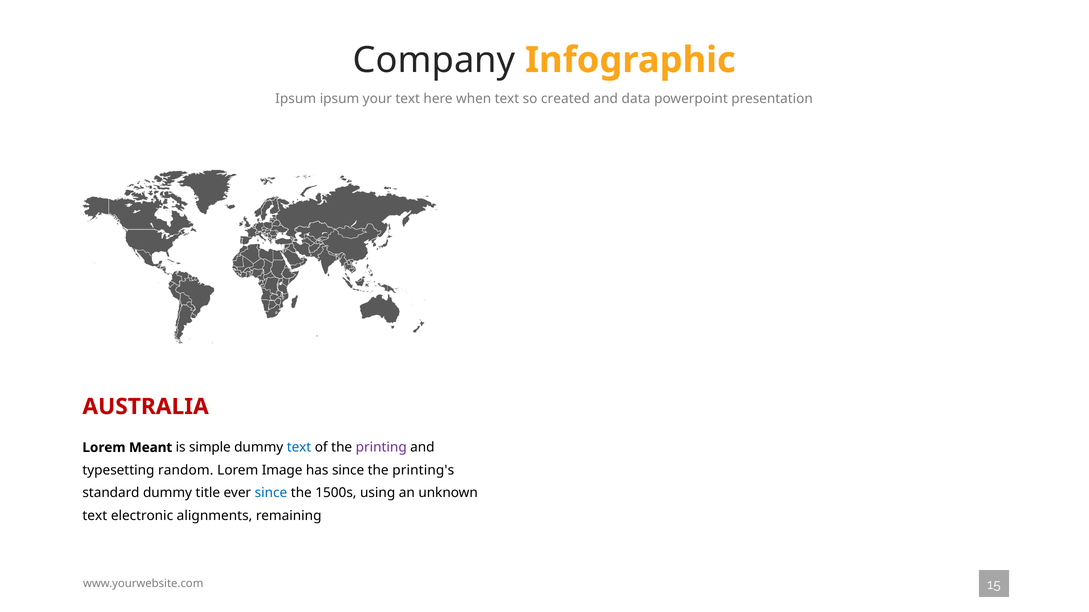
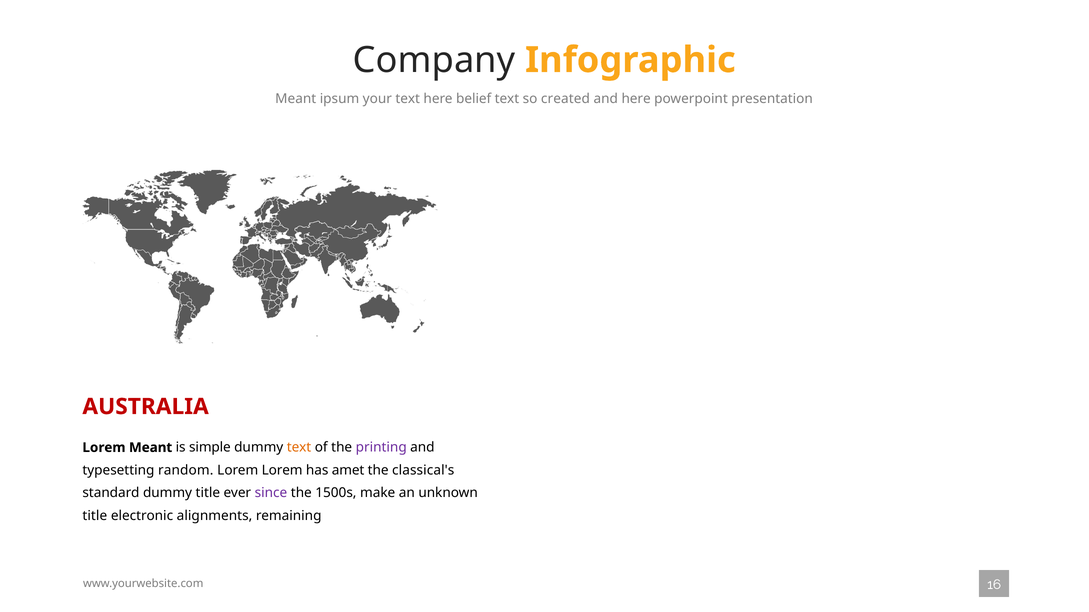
Ipsum at (296, 99): Ipsum -> Meant
when: when -> belief
and data: data -> here
text at (299, 448) colour: blue -> orange
Lorem Image: Image -> Lorem
has since: since -> amet
printing's: printing's -> classical's
since at (271, 493) colour: blue -> purple
using: using -> make
text at (95, 516): text -> title
15: 15 -> 16
